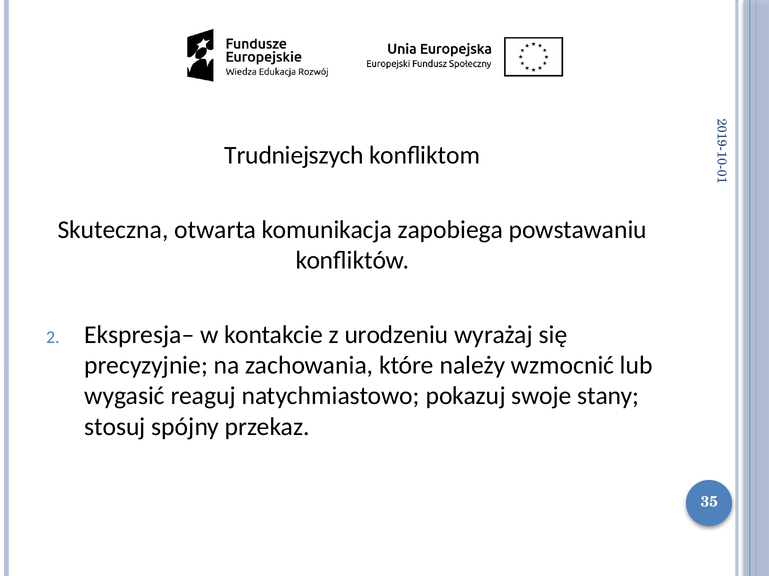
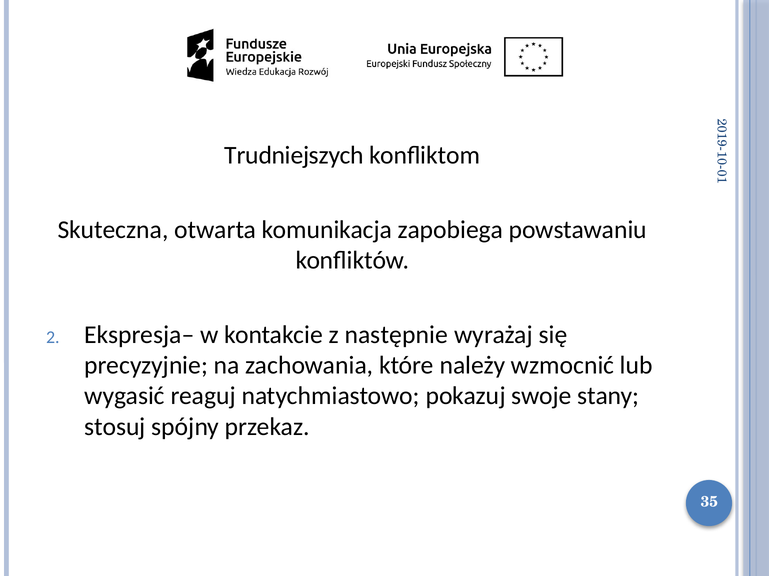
urodzeniu: urodzeniu -> następnie
